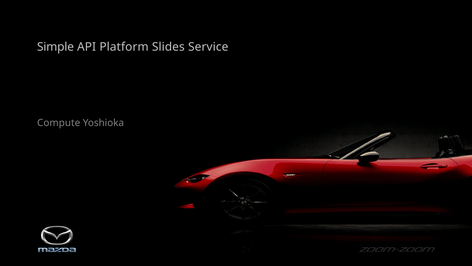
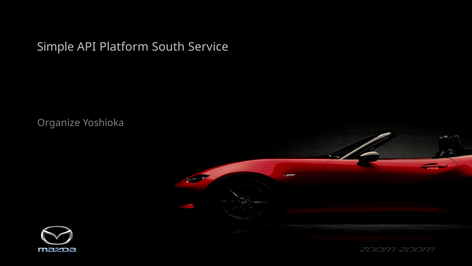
Slides: Slides -> South
Compute: Compute -> Organize
